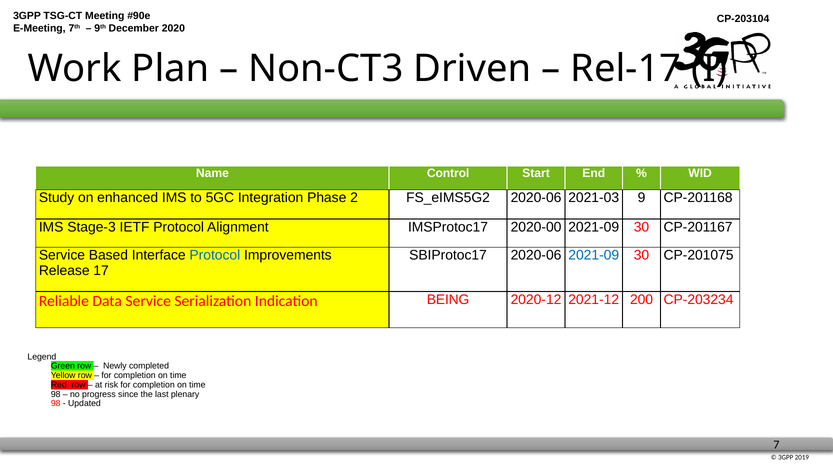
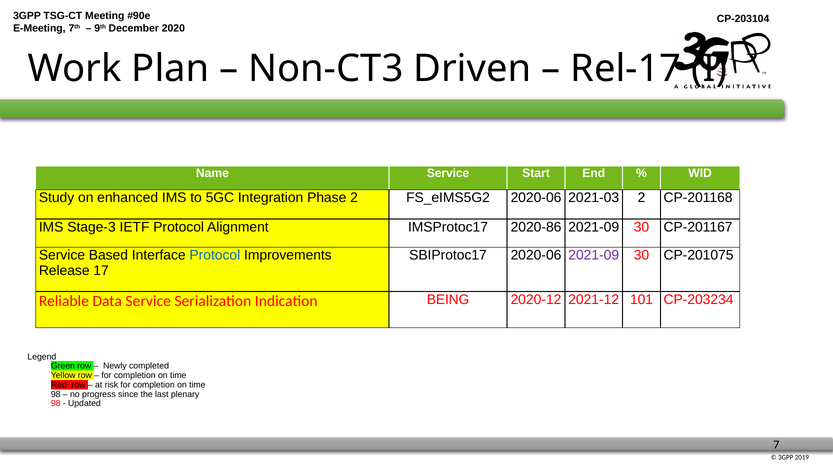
Name Control: Control -> Service
2021-03 9: 9 -> 2
2020-00: 2020-00 -> 2020-86
2021-09 at (594, 256) colour: blue -> purple
200: 200 -> 101
